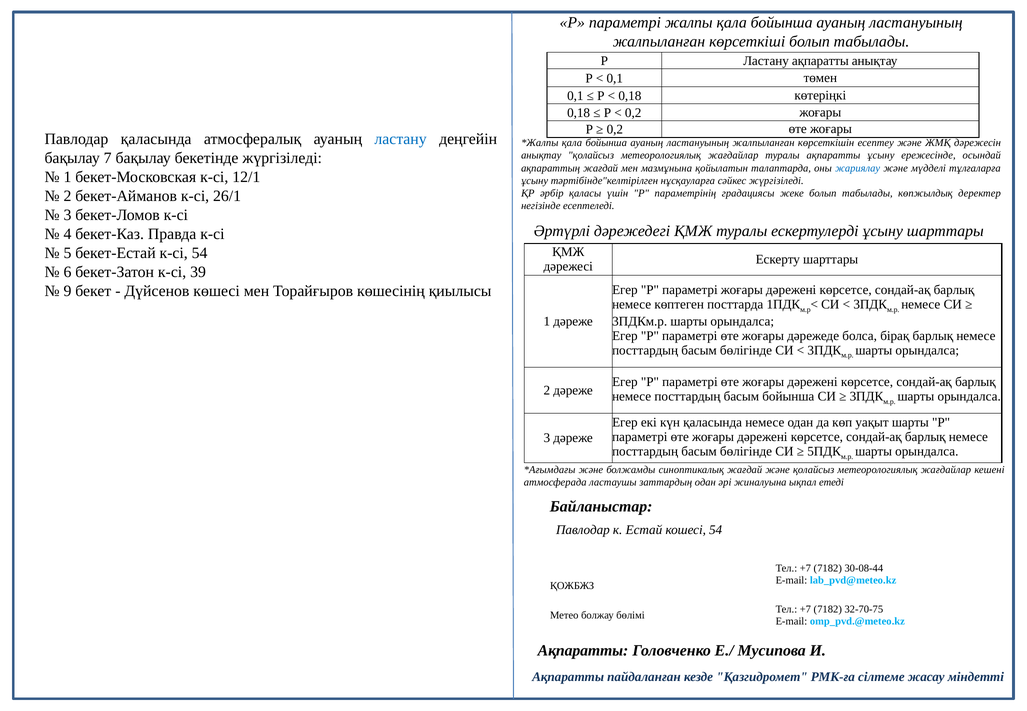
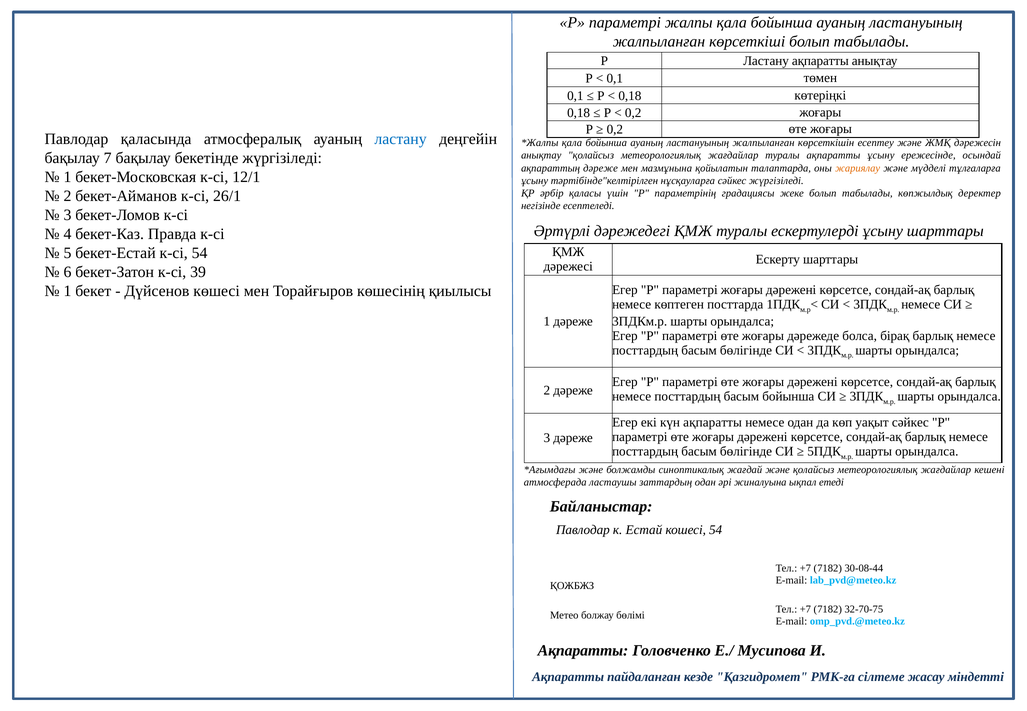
ақпараттың жағдай: жағдай -> дәреже
жариялау colour: blue -> orange
9 at (67, 291): 9 -> 1
күн қаласында: қаласында -> ақпаратты
уақыт шарты: шарты -> сәйкес
